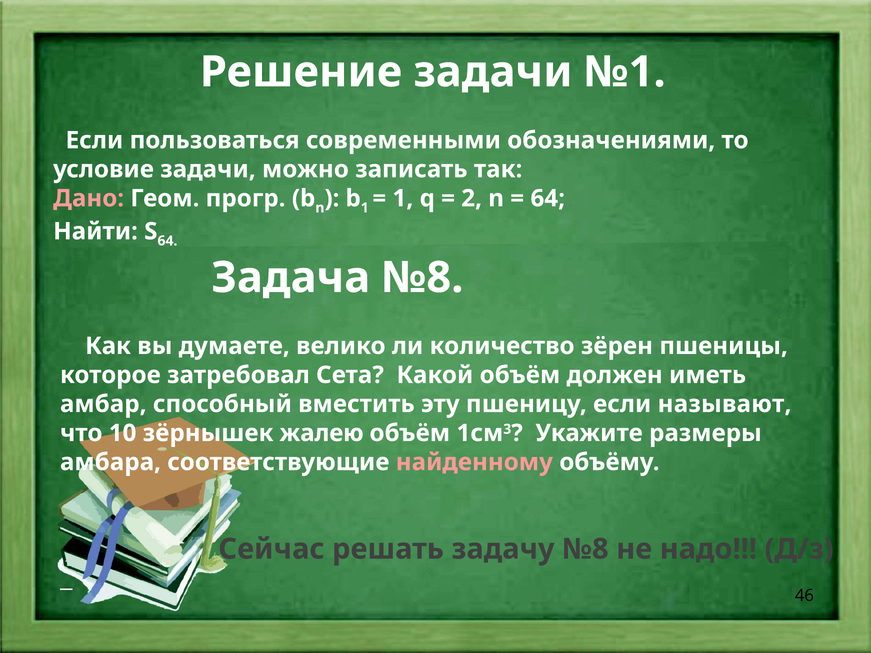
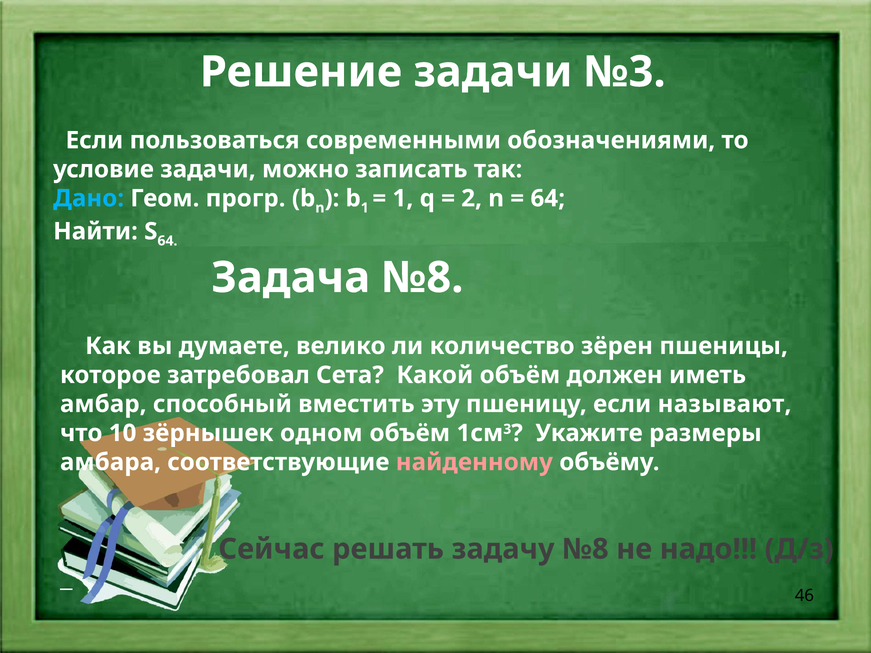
№1: №1 -> №3
Дано colour: pink -> light blue
жалею: жалею -> одном
